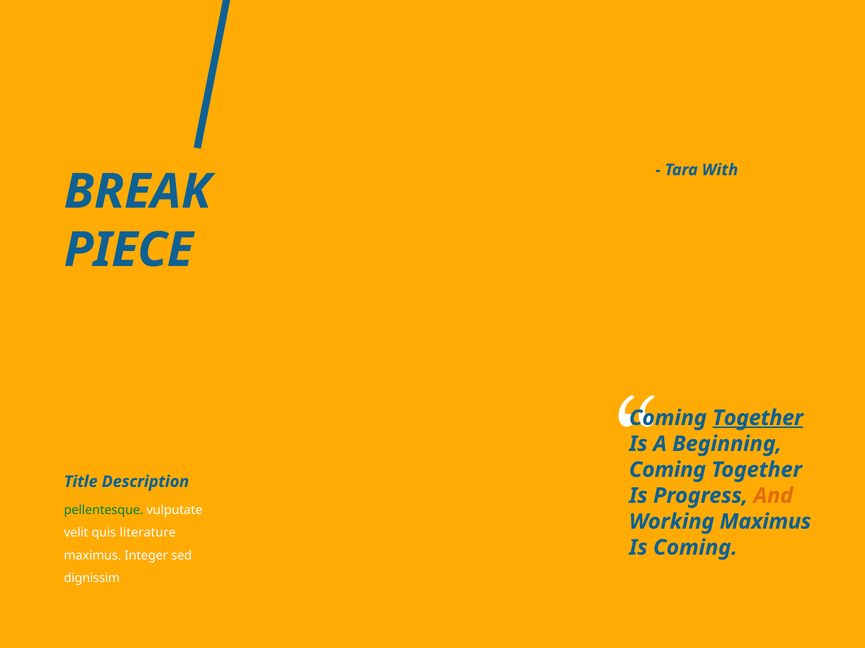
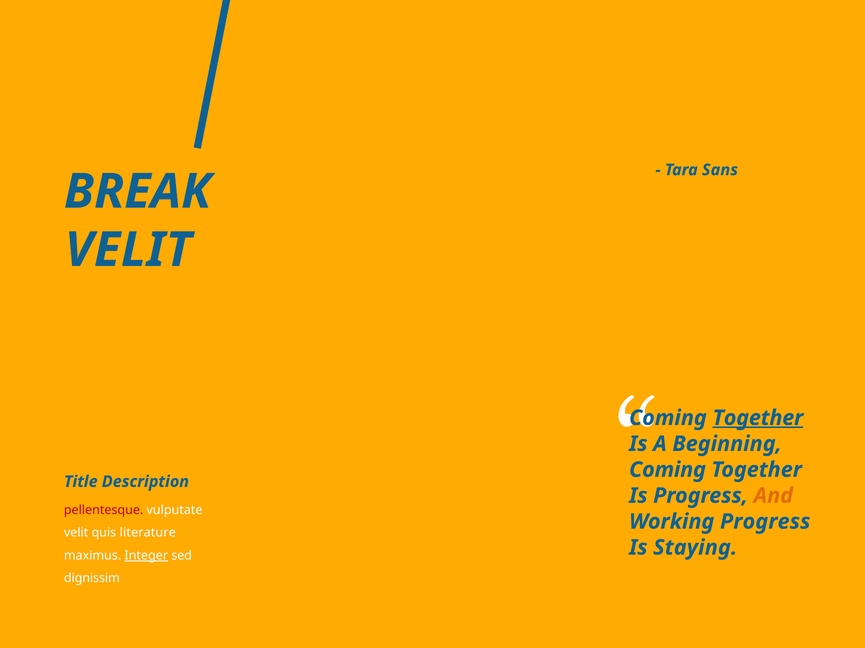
With: With -> Sans
PIECE at (129, 250): PIECE -> VELIT
pellentesque colour: green -> red
Working Maximus: Maximus -> Progress
Is Coming: Coming -> Staying
Integer underline: none -> present
